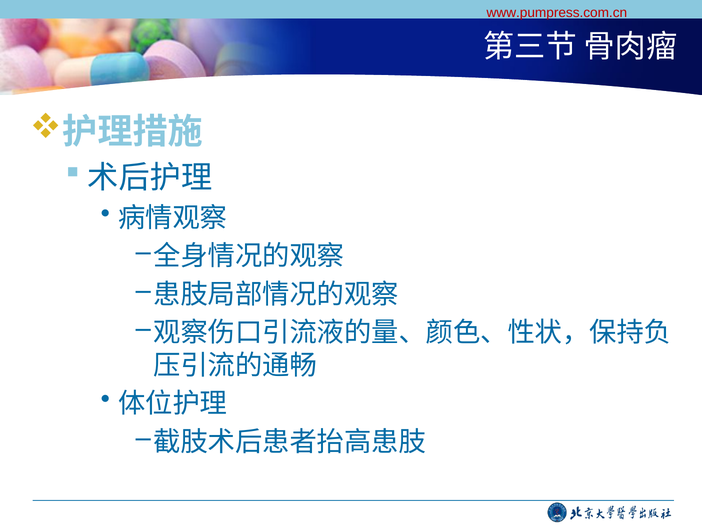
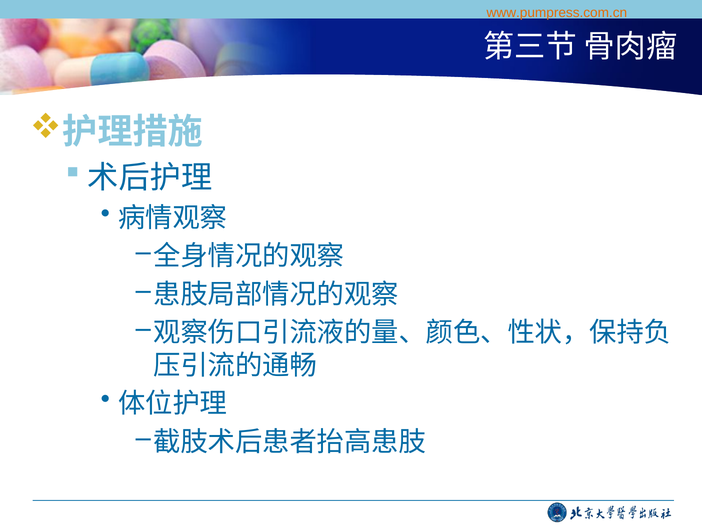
www.pumpress.com.cn colour: red -> orange
